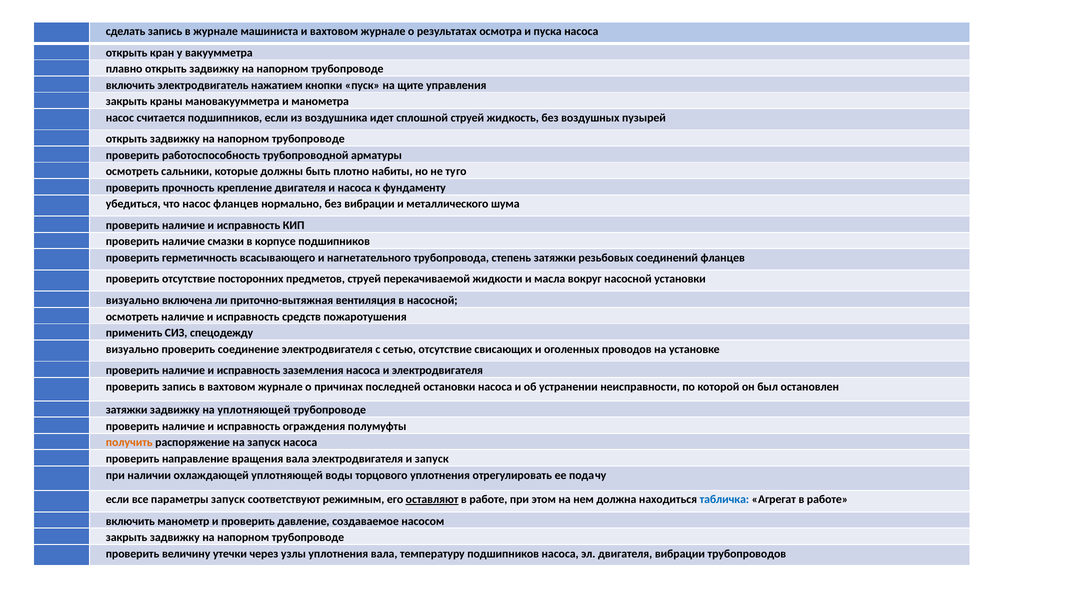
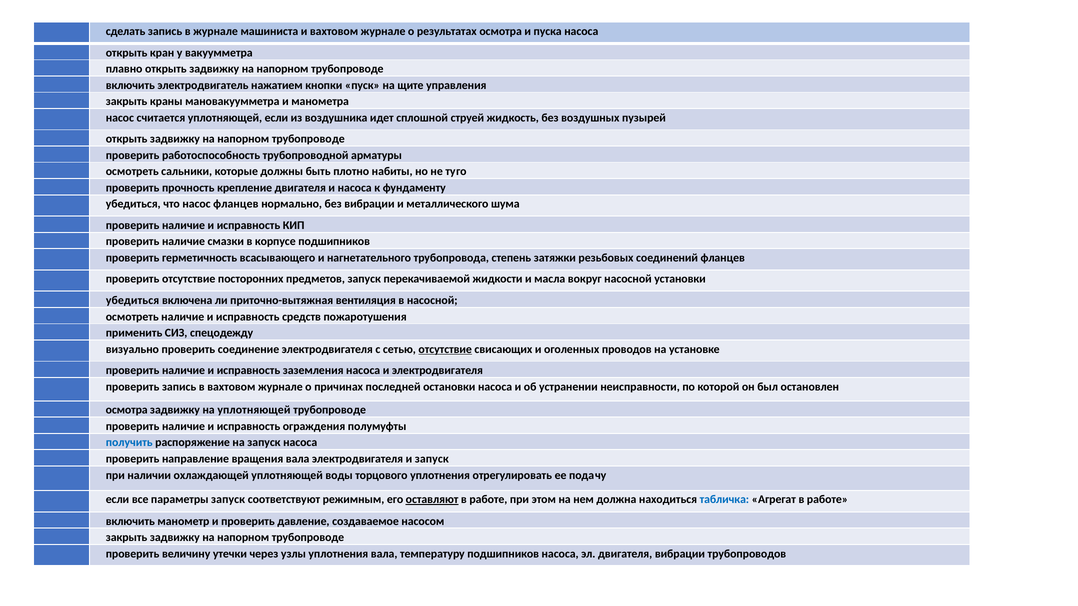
считается подшипников: подшипников -> уплотняющей
предметов струей: струей -> запуск
визуально at (133, 301): визуально -> убедиться
отсутствие at (445, 349) underline: none -> present
затяжки at (127, 410): затяжки -> осмотра
получить colour: orange -> blue
